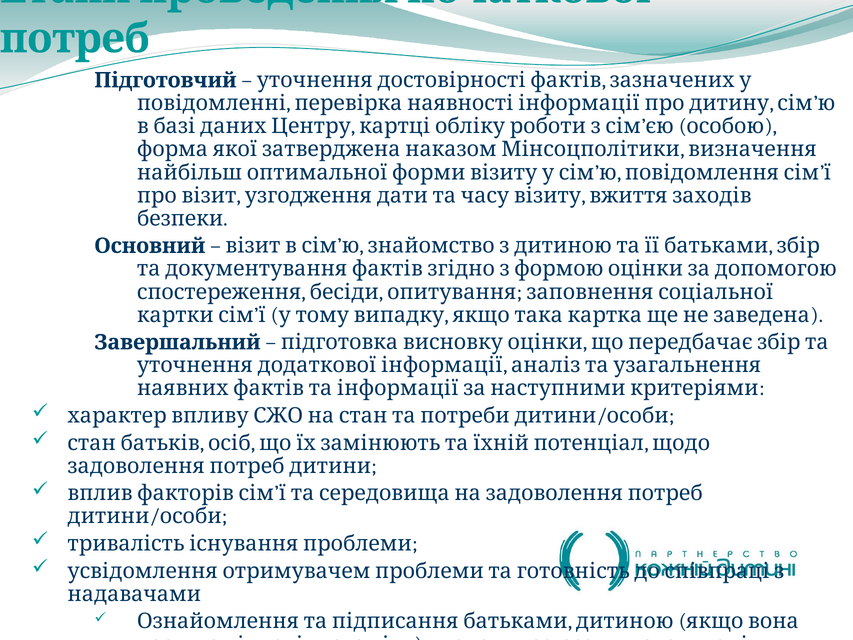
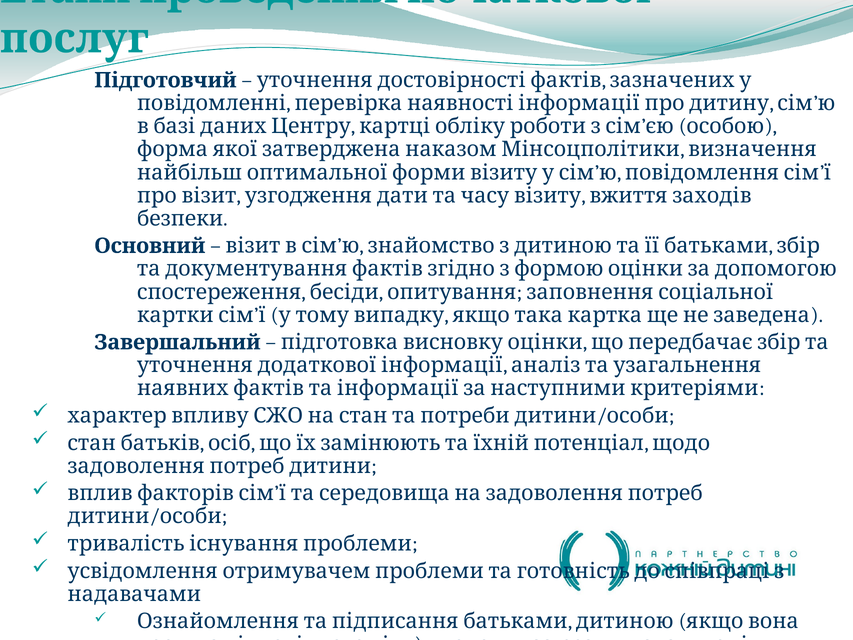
потреб: потреб -> послуг
